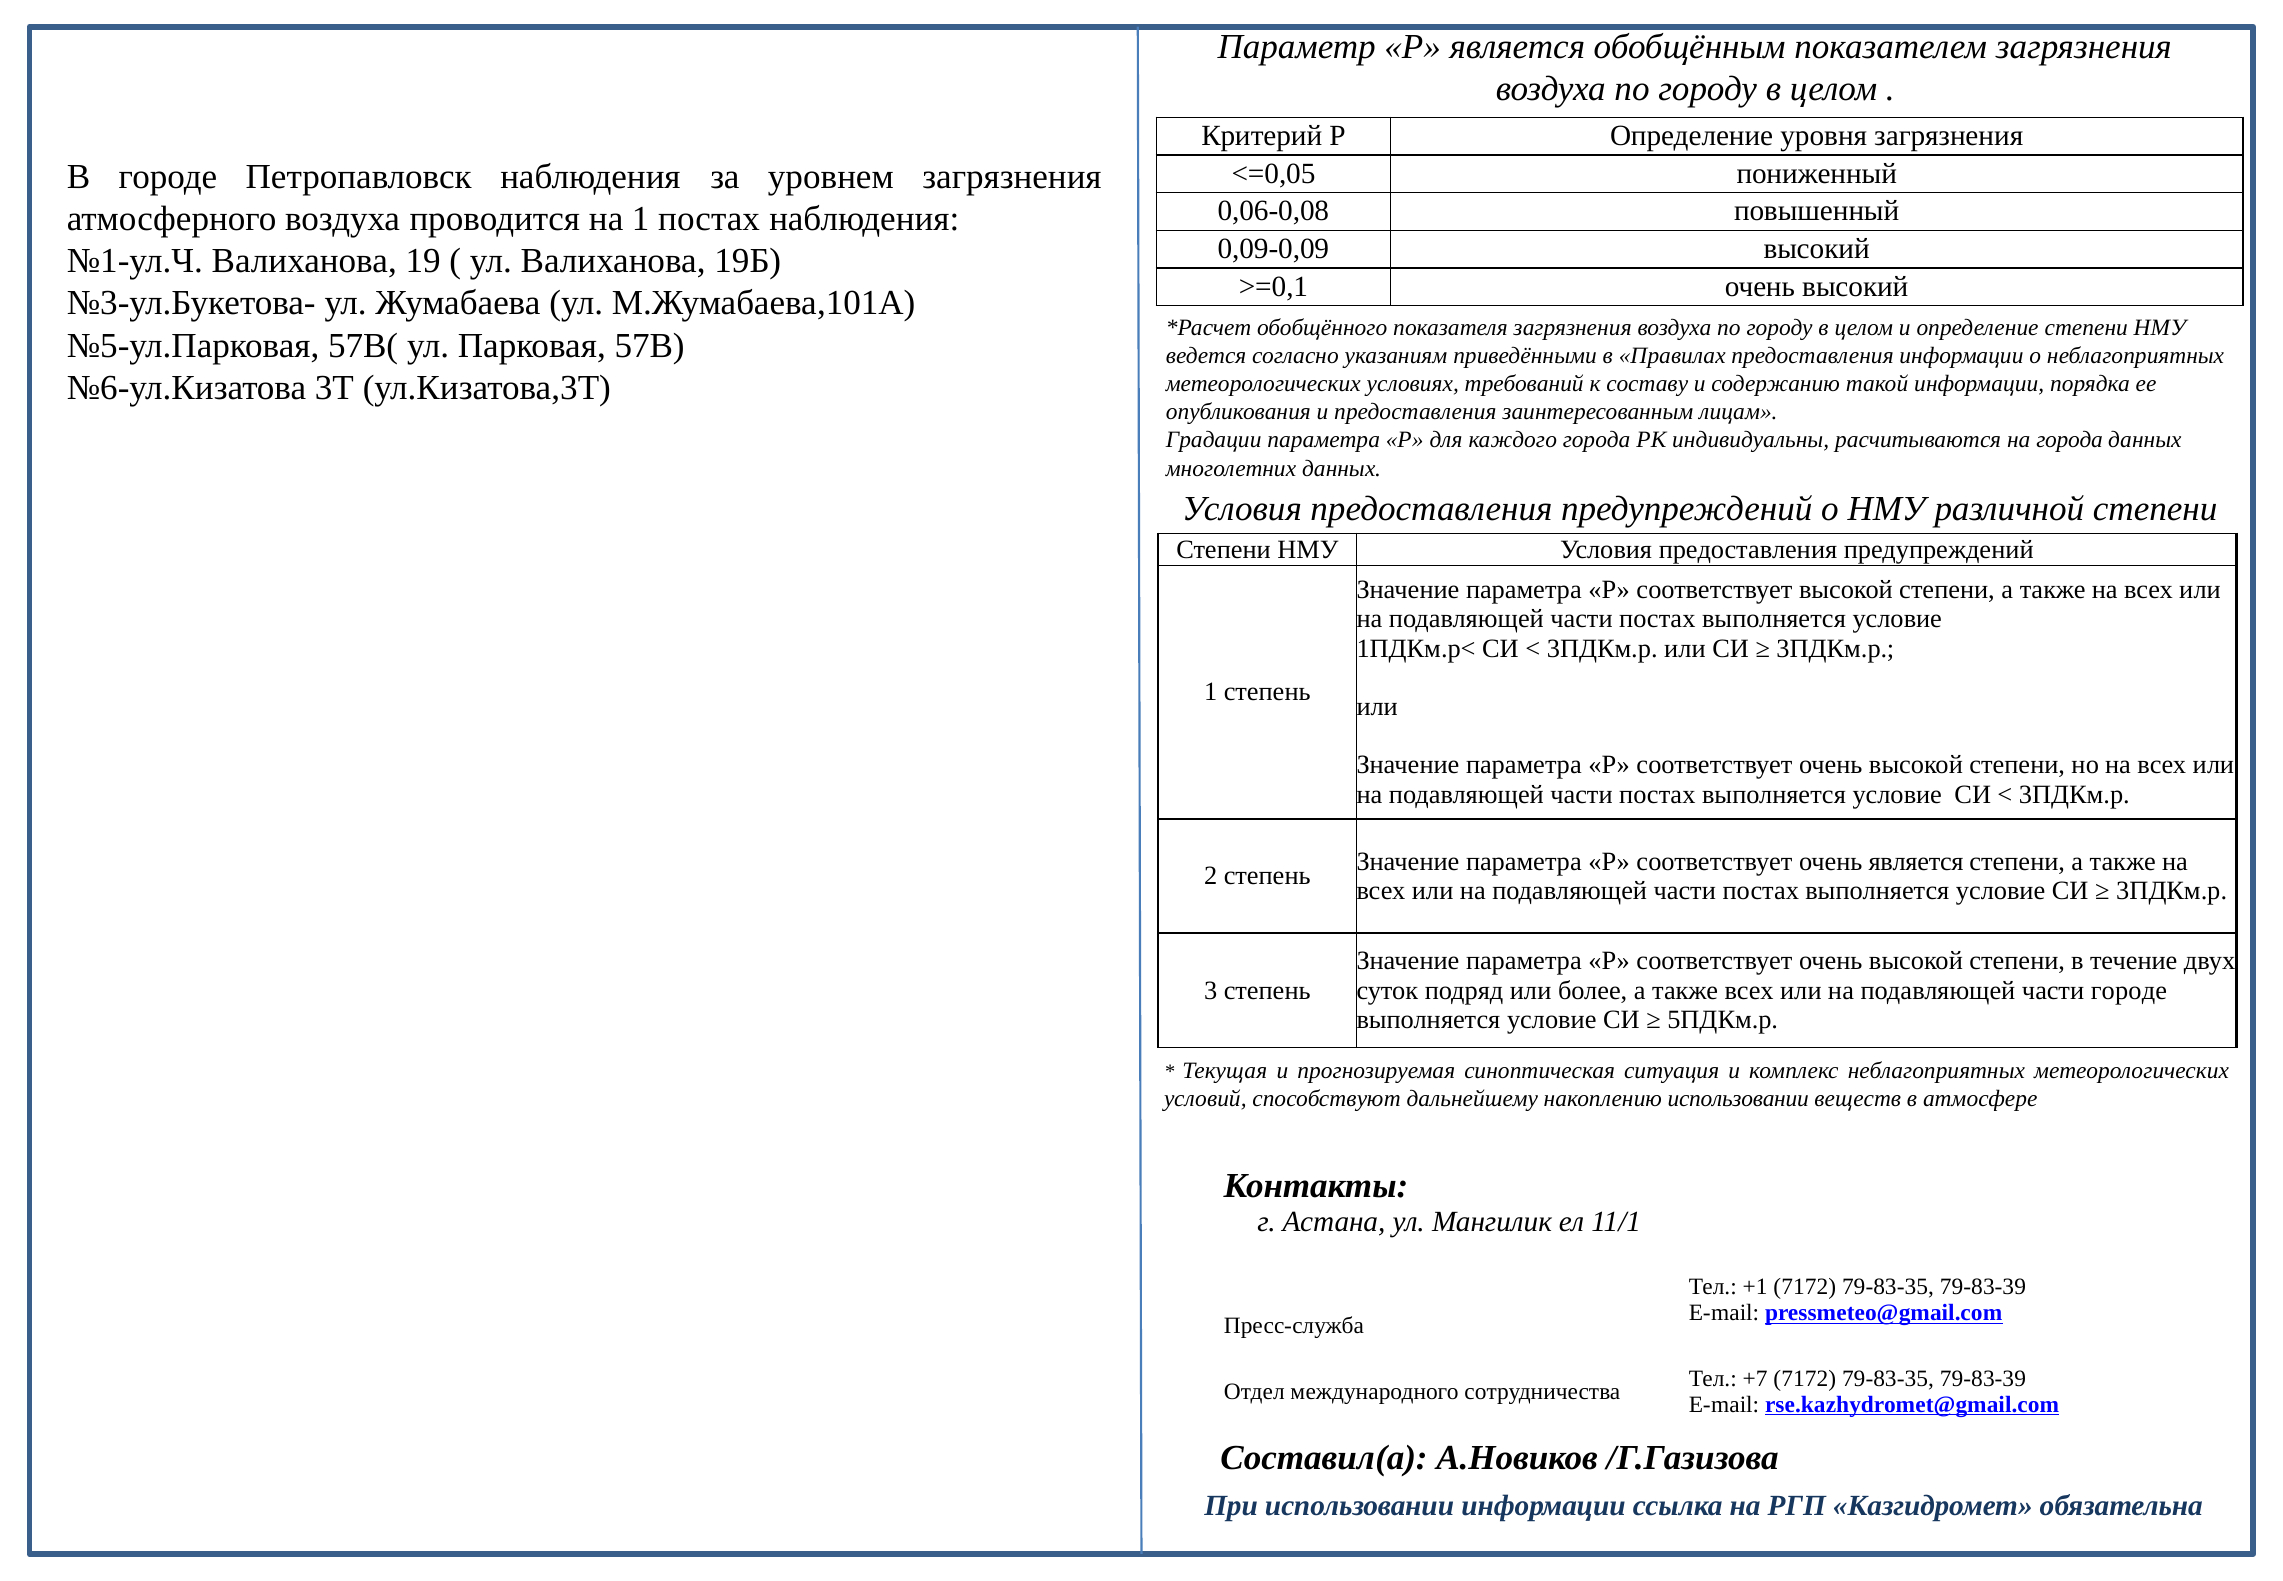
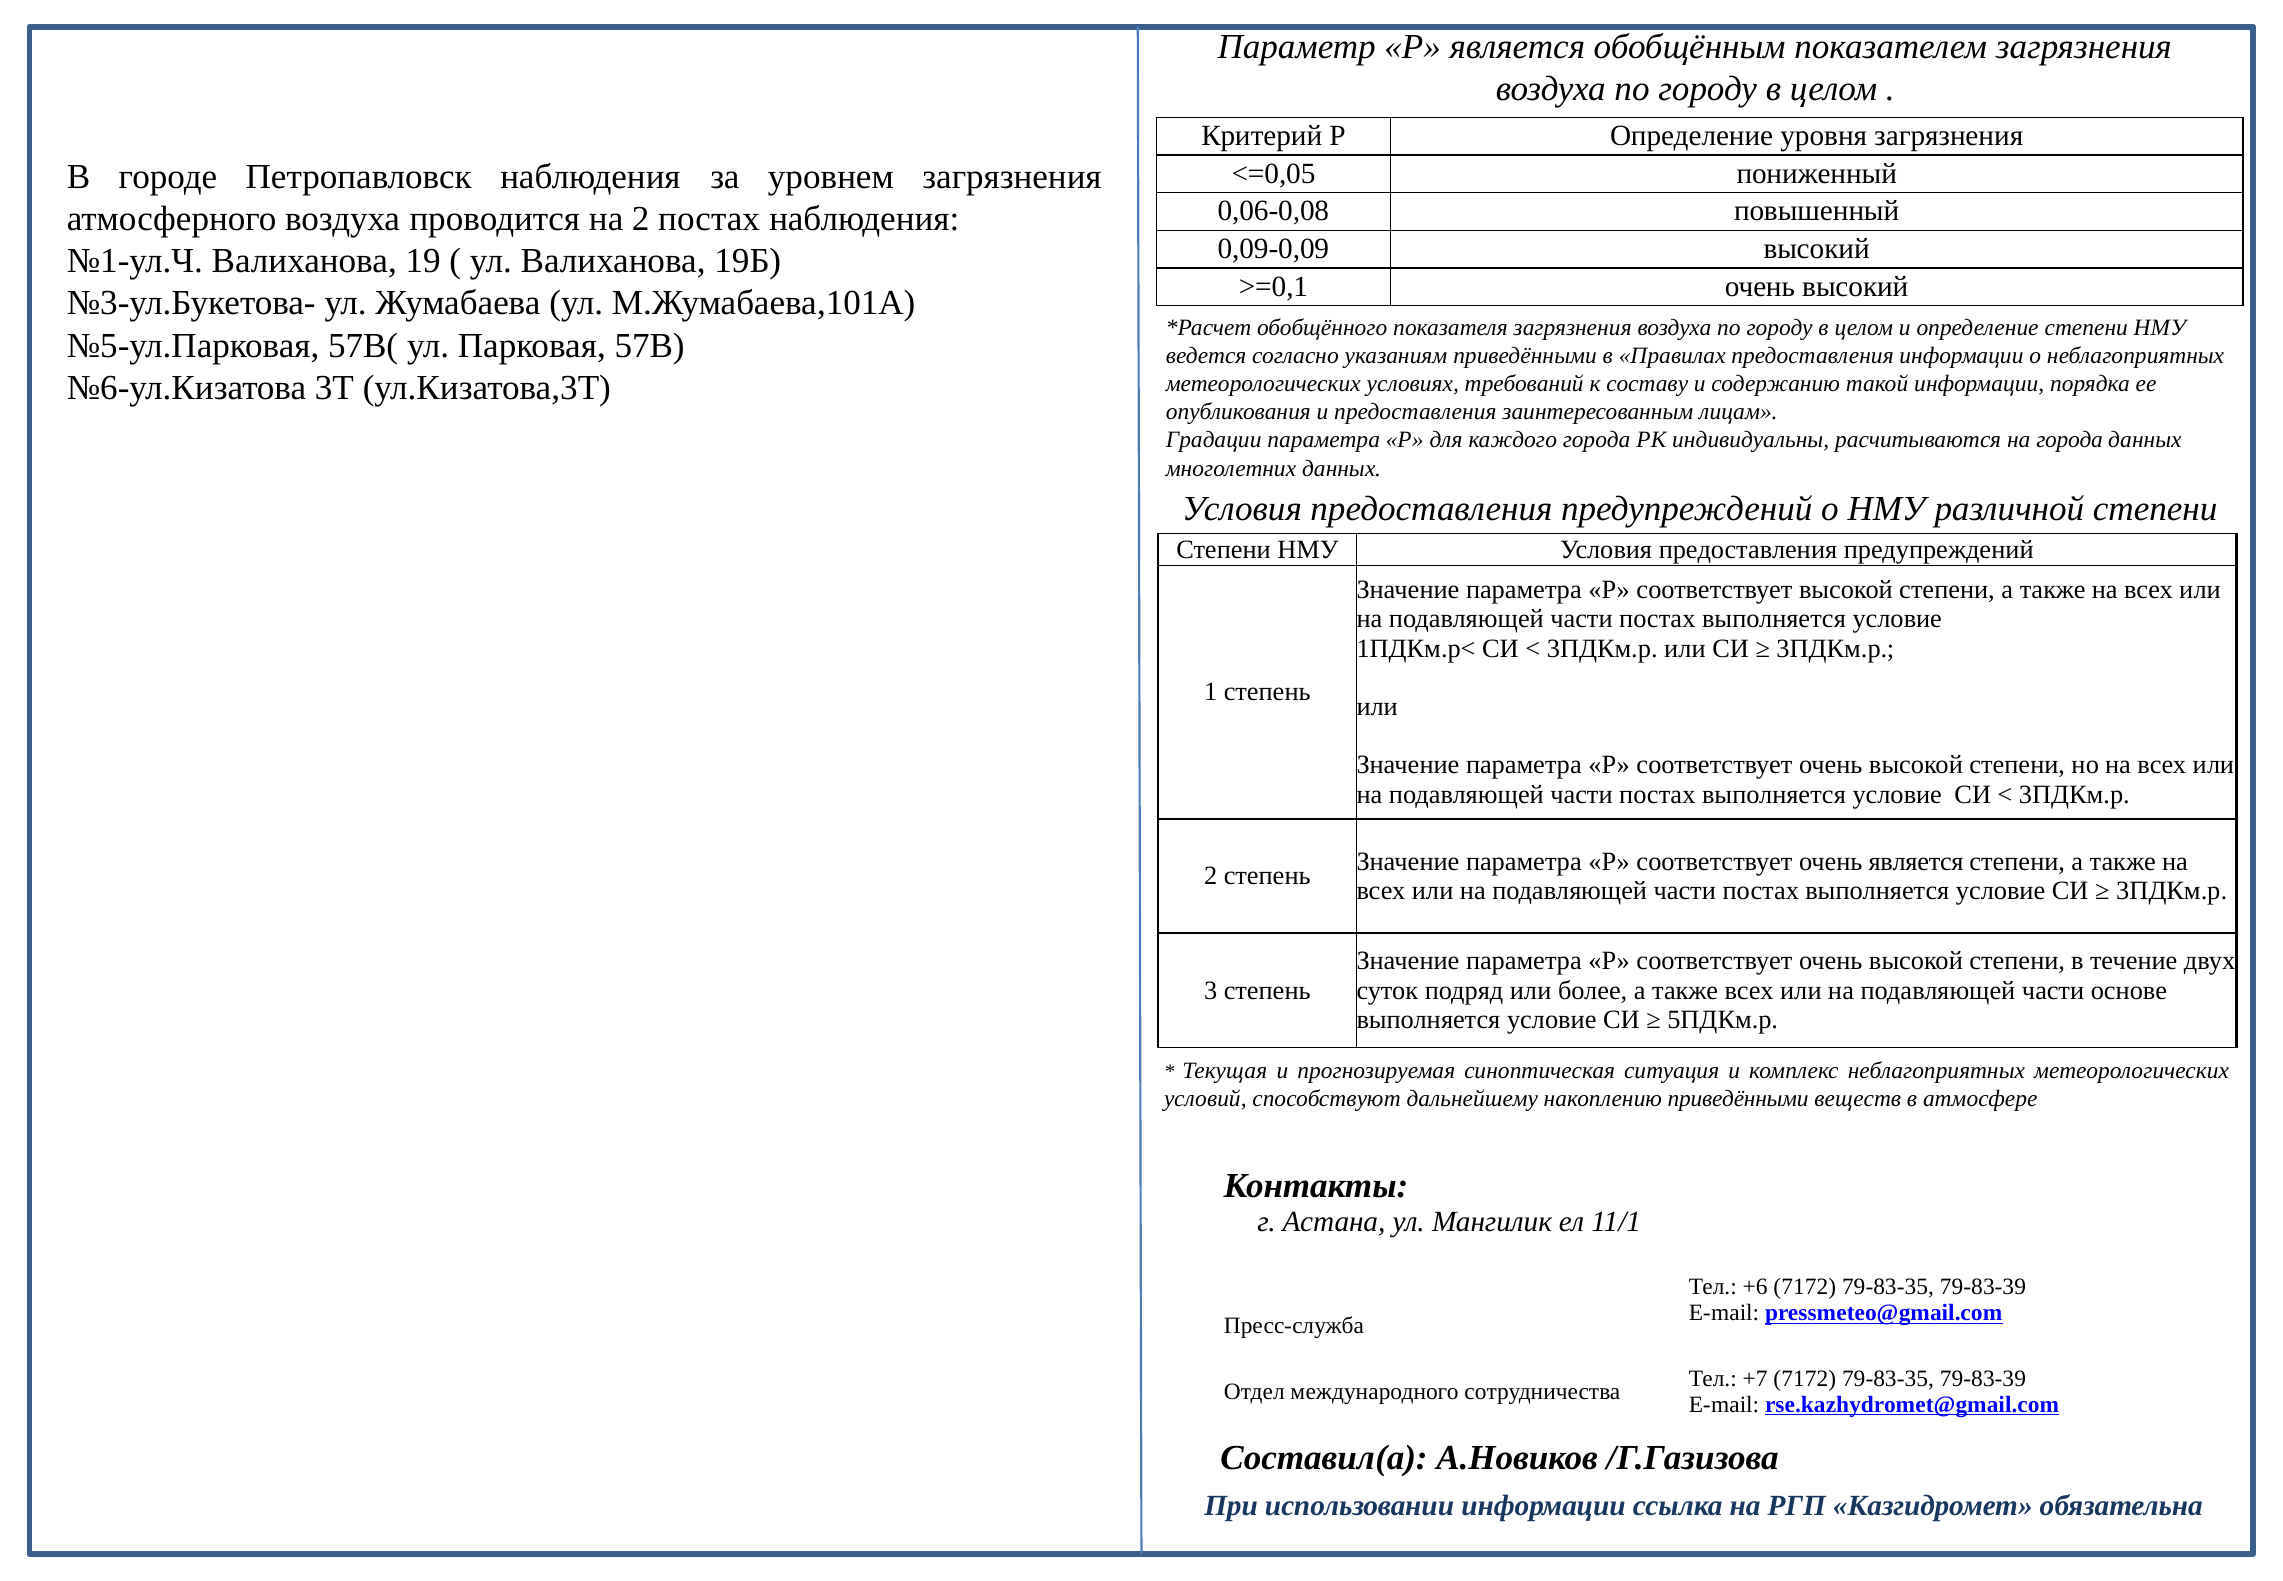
на 1: 1 -> 2
части городе: городе -> основе
накоплению использовании: использовании -> приведёнными
+1: +1 -> +6
